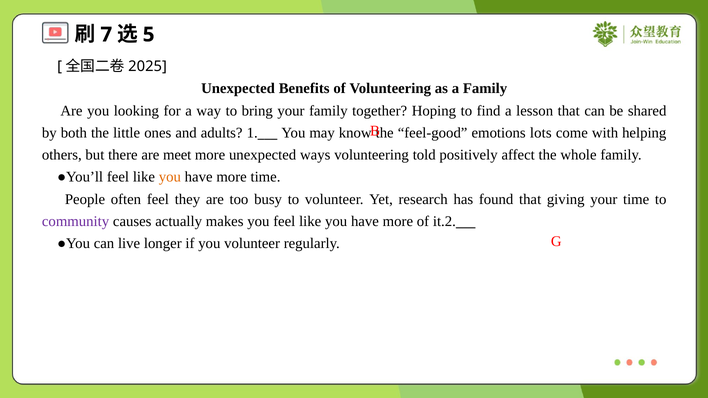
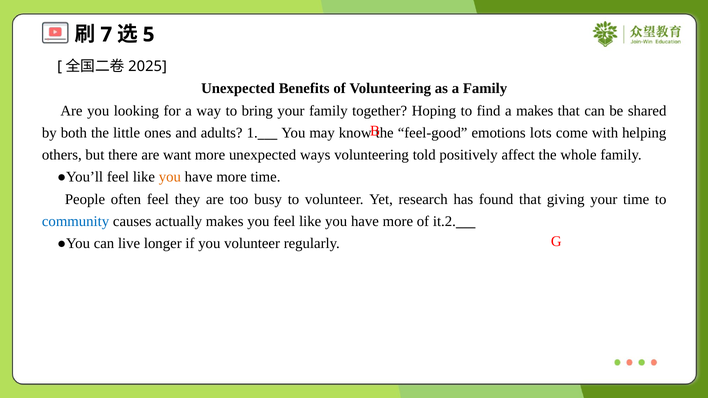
a lesson: lesson -> makes
meet: meet -> want
community colour: purple -> blue
